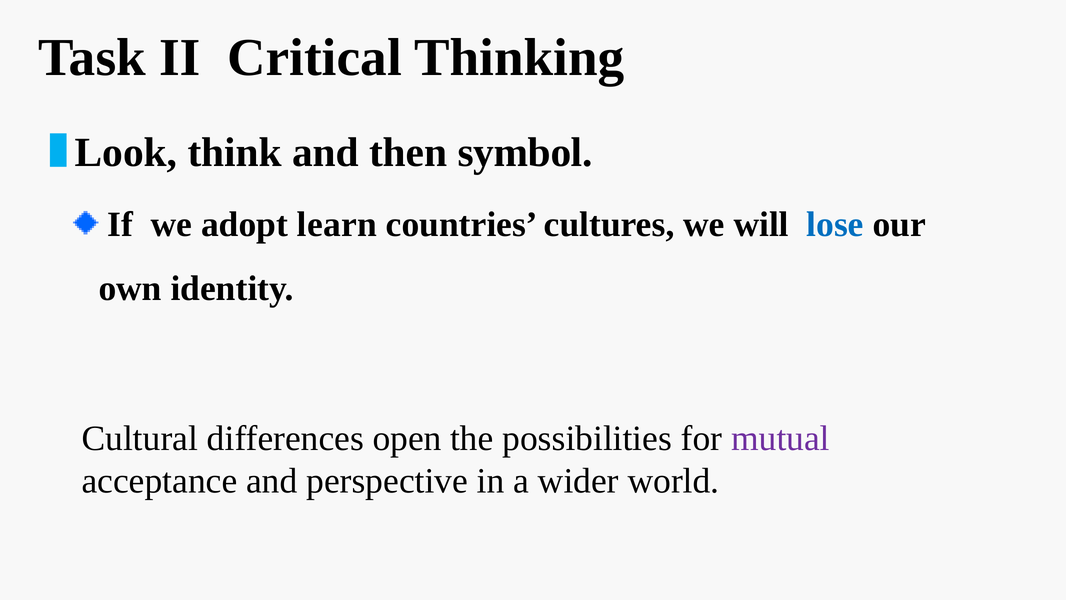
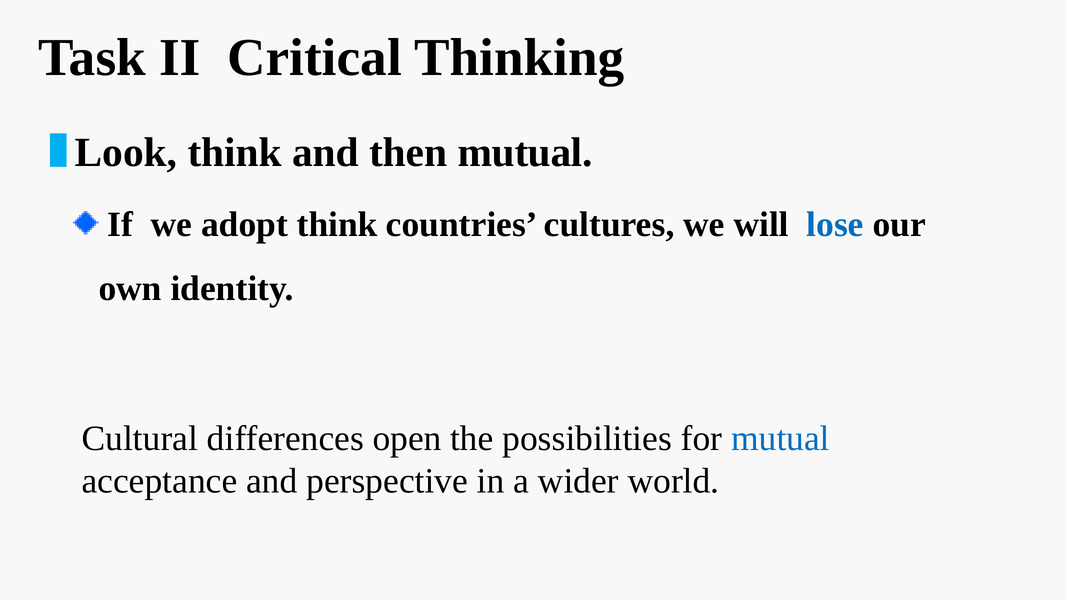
then symbol: symbol -> mutual
adopt learn: learn -> think
mutual at (780, 438) colour: purple -> blue
